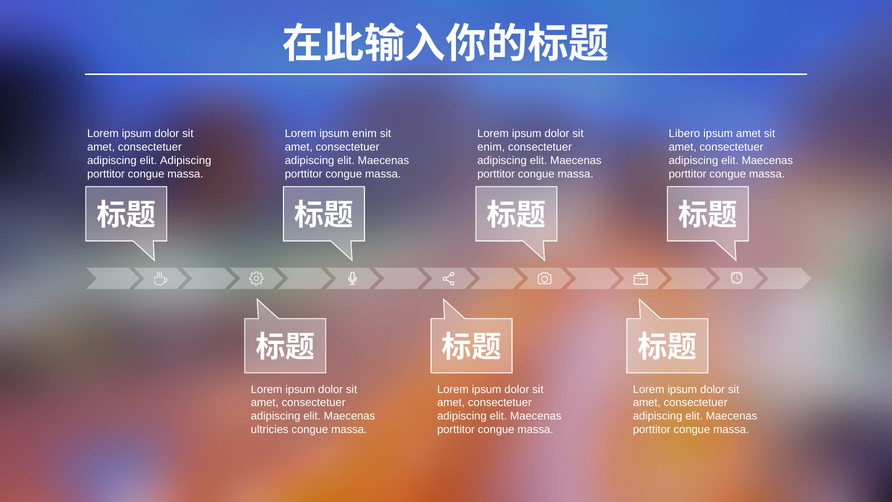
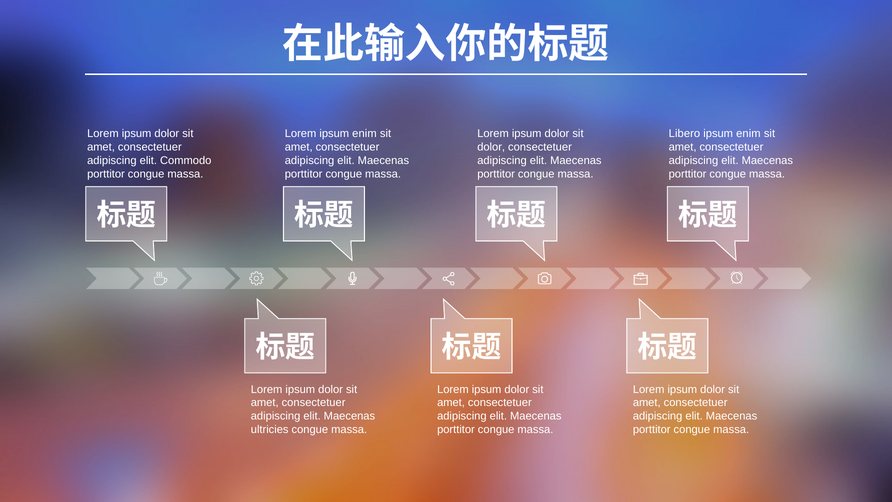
amet at (748, 134): amet -> enim
enim at (491, 147): enim -> dolor
elit Adipiscing: Adipiscing -> Commodo
